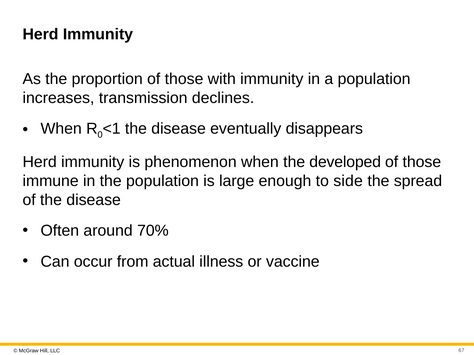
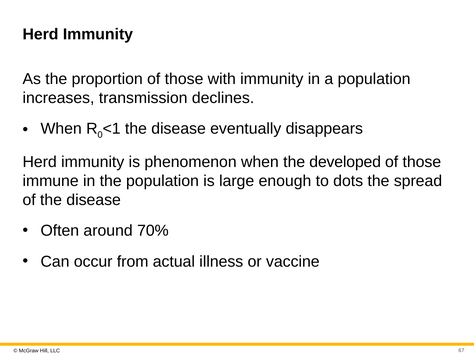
side: side -> dots
